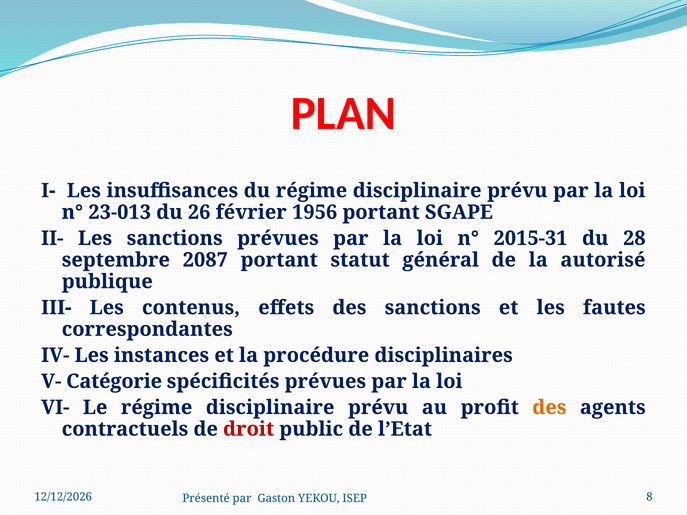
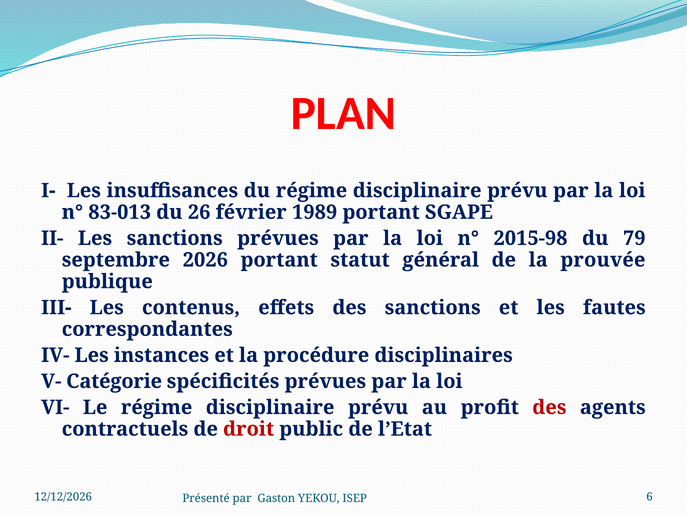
23-013: 23-013 -> 83-013
1956: 1956 -> 1989
2015-31: 2015-31 -> 2015-98
28: 28 -> 79
2087: 2087 -> 2026
autorisé: autorisé -> prouvée
des at (549, 408) colour: orange -> red
8: 8 -> 6
